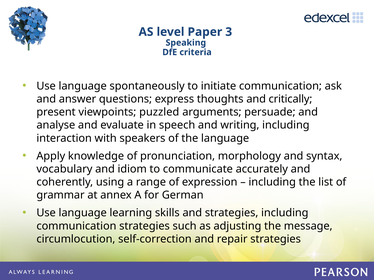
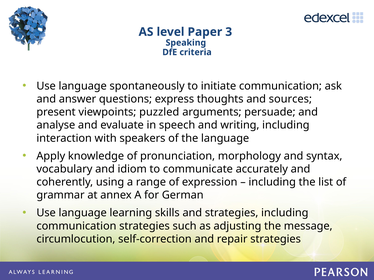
critically: critically -> sources
